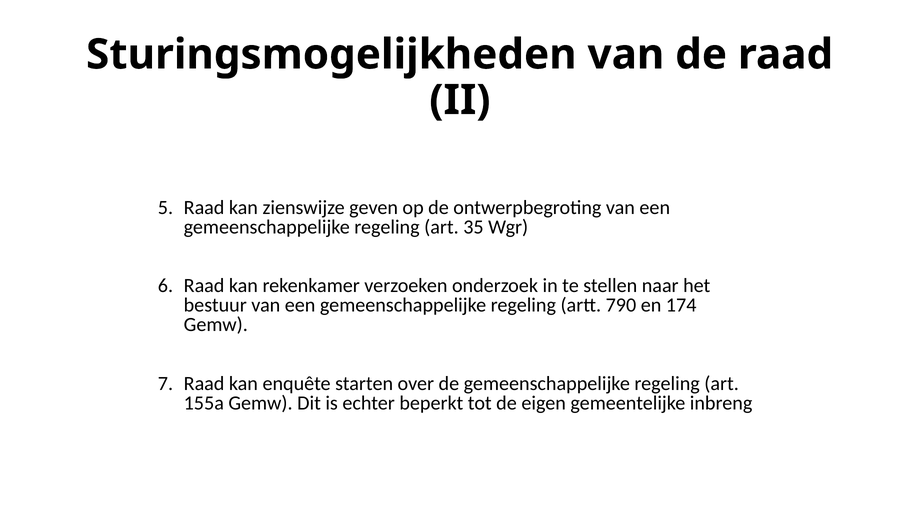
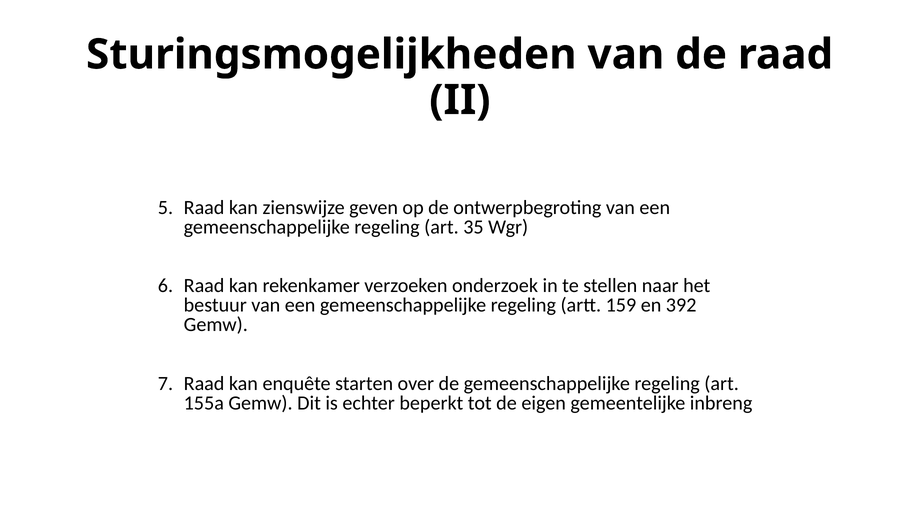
790: 790 -> 159
174: 174 -> 392
